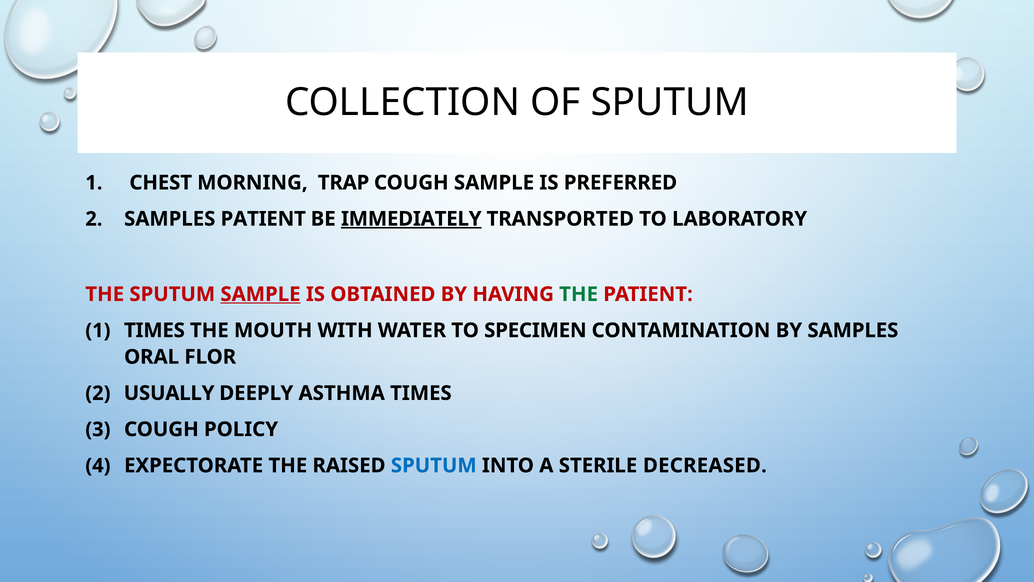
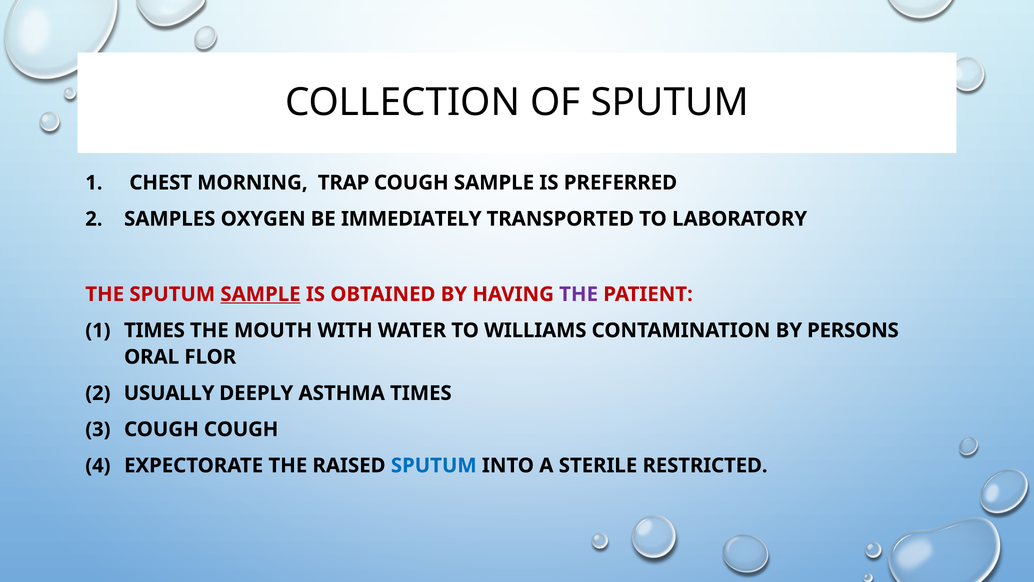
SAMPLES PATIENT: PATIENT -> OXYGEN
IMMEDIATELY underline: present -> none
THE at (579, 294) colour: green -> purple
SPECIMEN: SPECIMEN -> WILLIAMS
BY SAMPLES: SAMPLES -> PERSONS
COUGH POLICY: POLICY -> COUGH
DECREASED: DECREASED -> RESTRICTED
